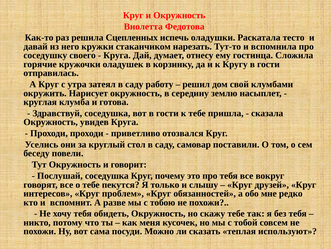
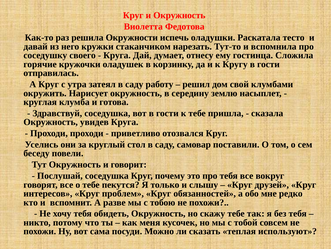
Сцепленных: Сцепленных -> Окружности
